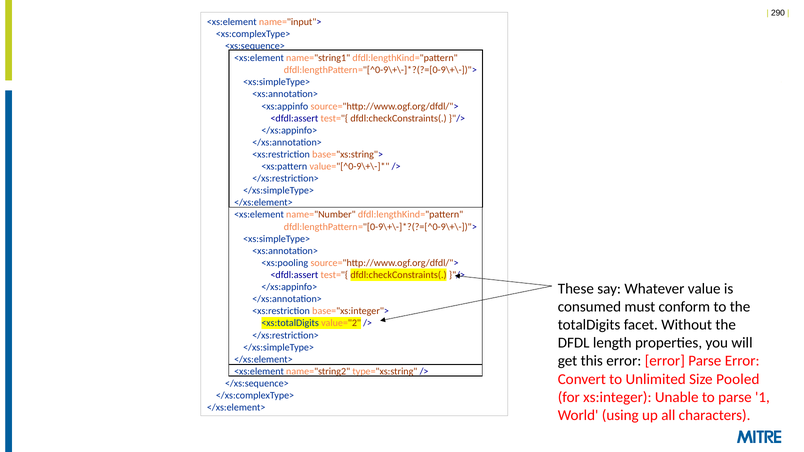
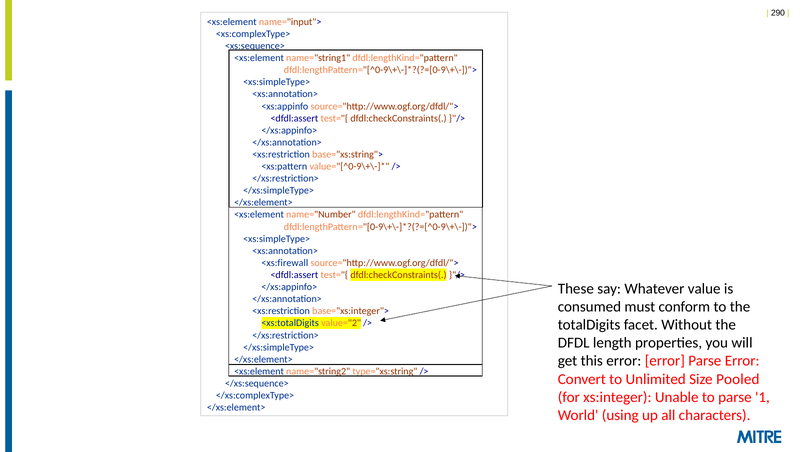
<xs:pooling: <xs:pooling -> <xs:firewall
